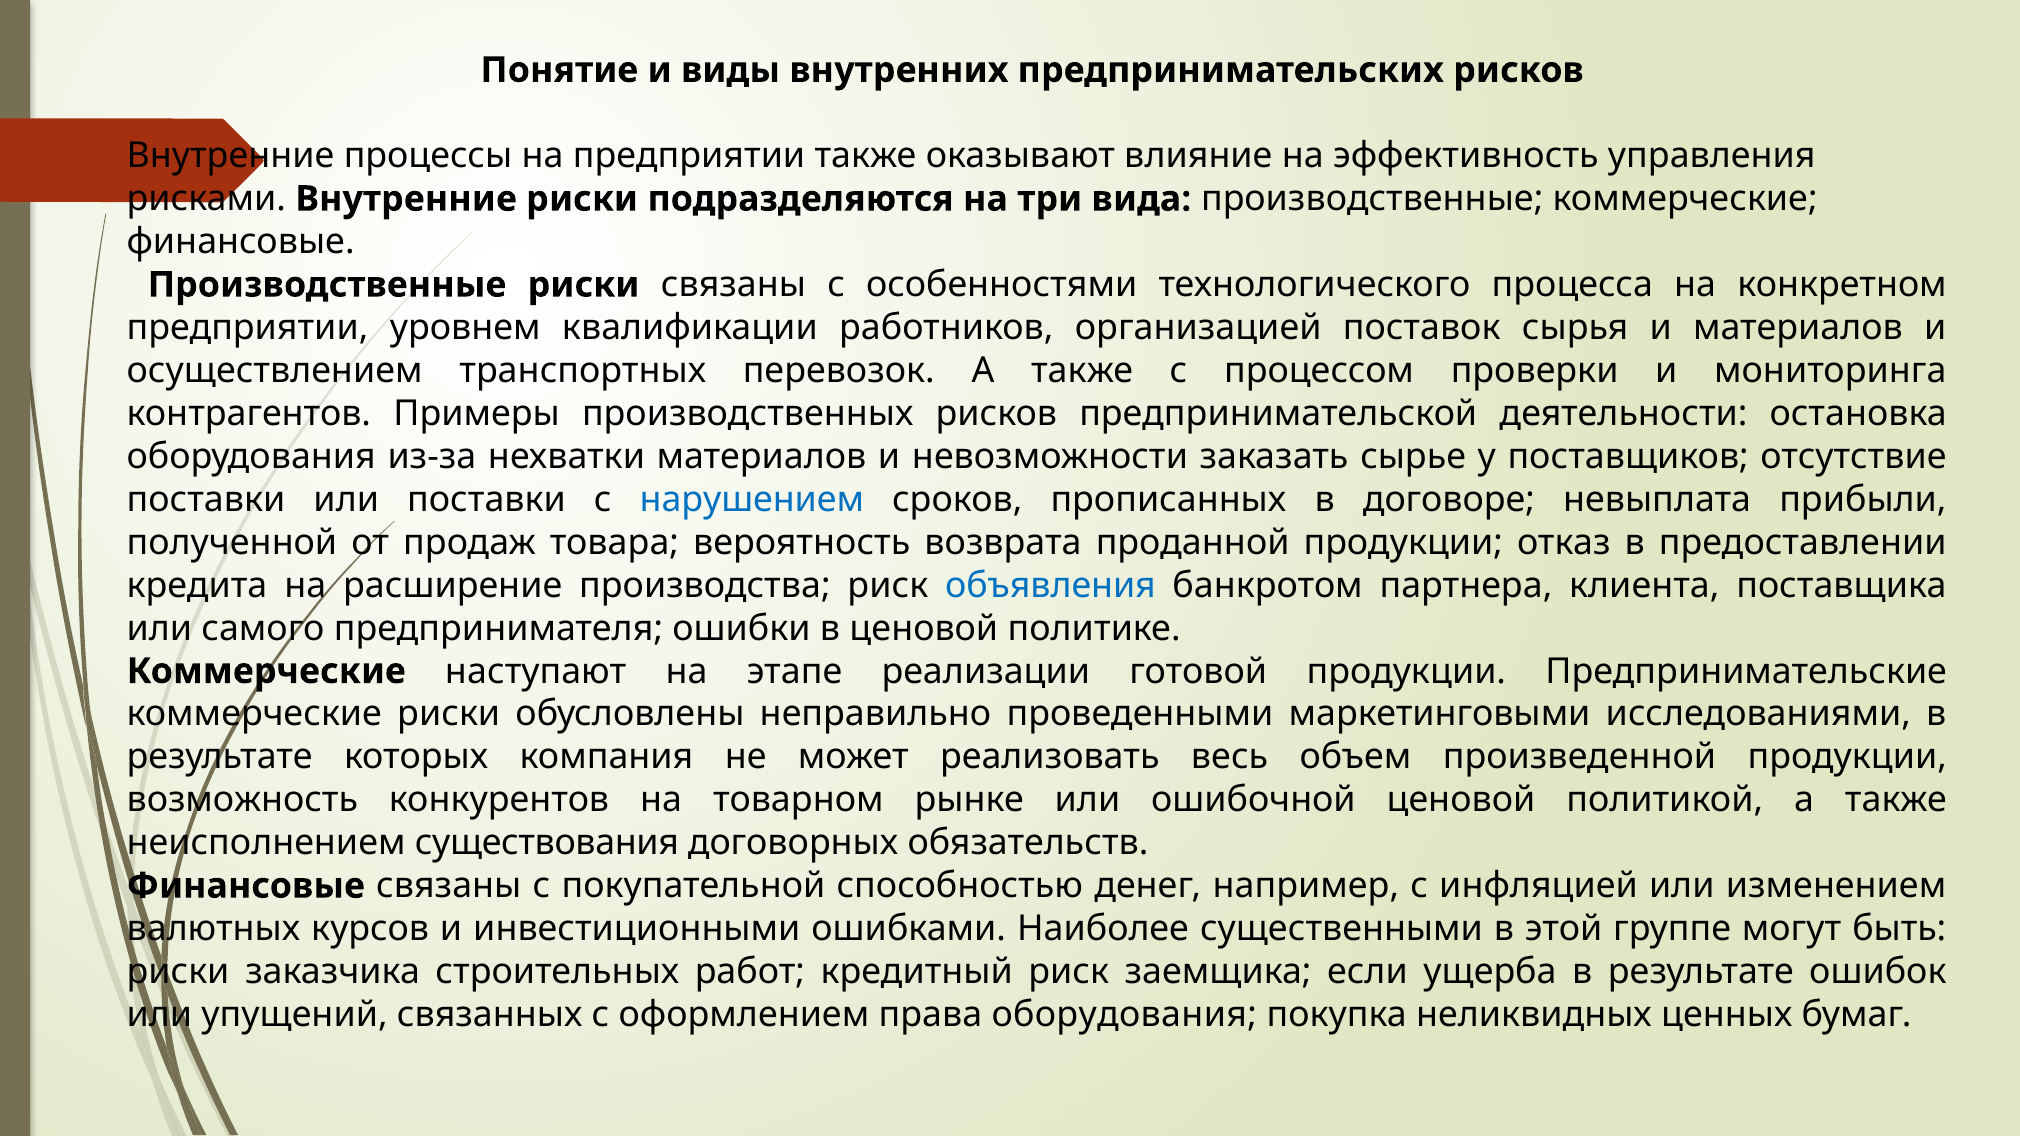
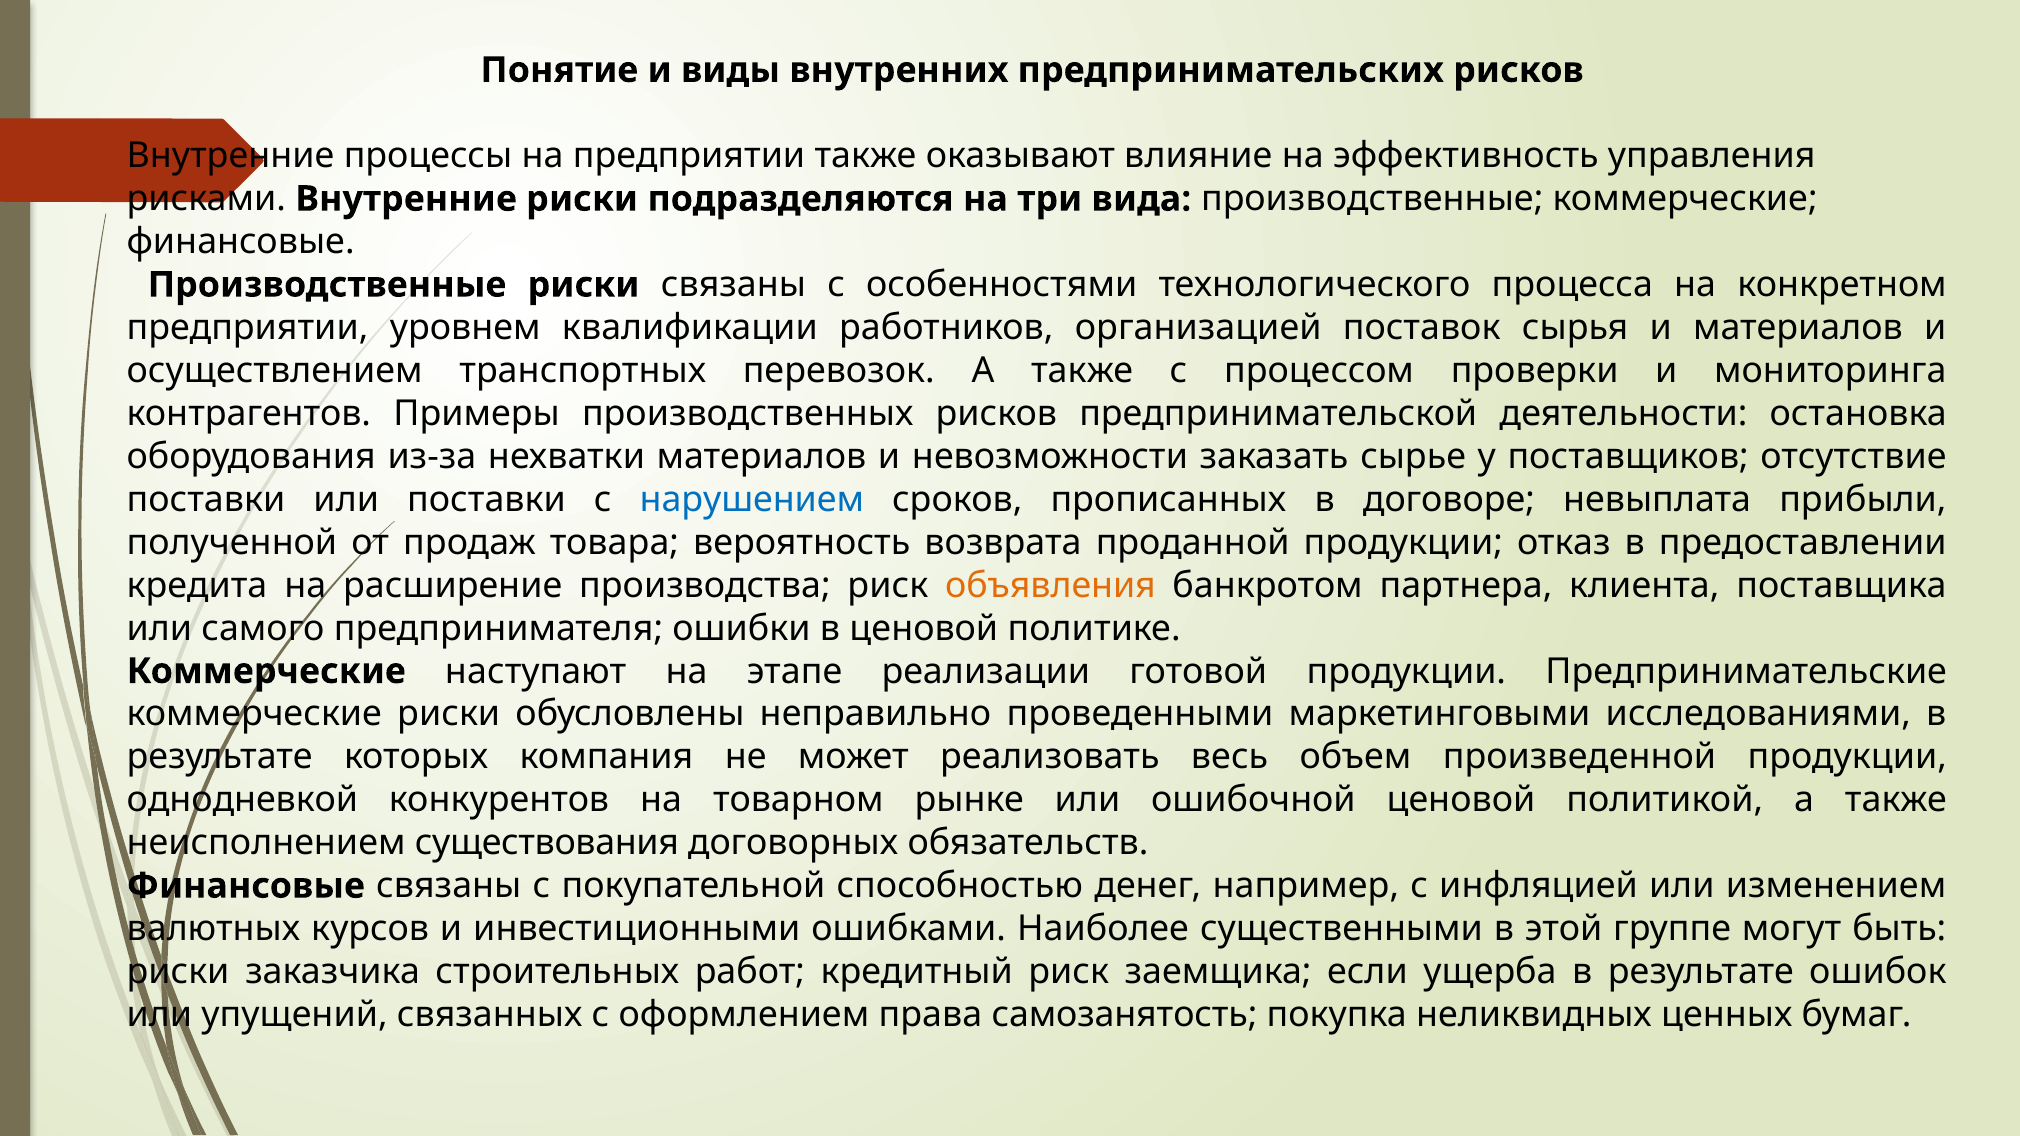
объявления colour: blue -> orange
возможность: возможность -> однодневкой
права оборудования: оборудования -> самозанятость
